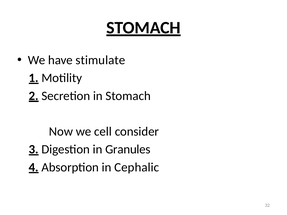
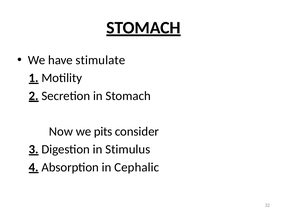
cell: cell -> pits
Granules: Granules -> Stimulus
